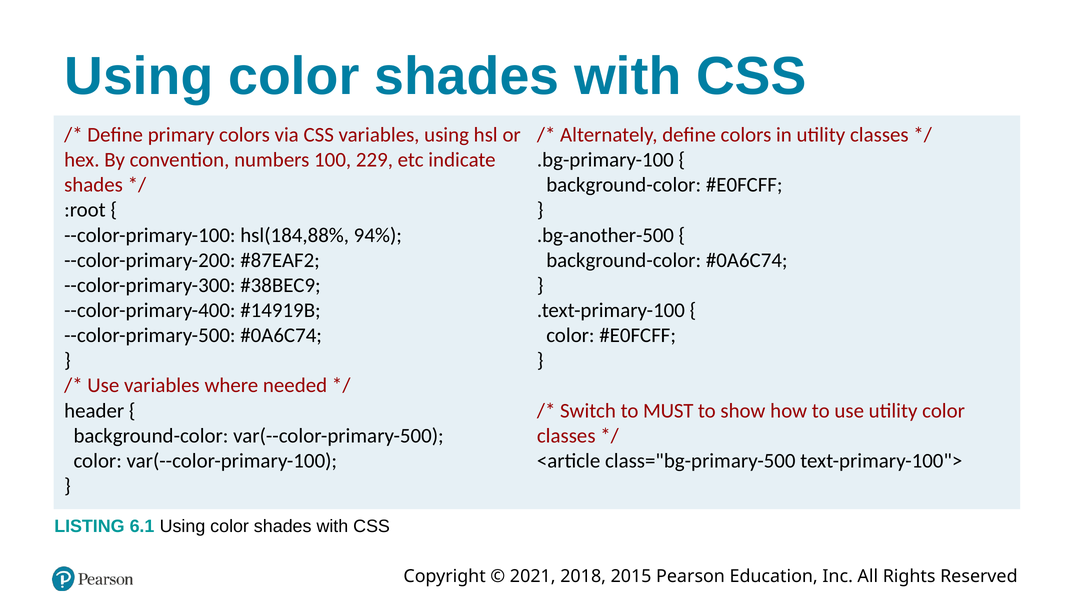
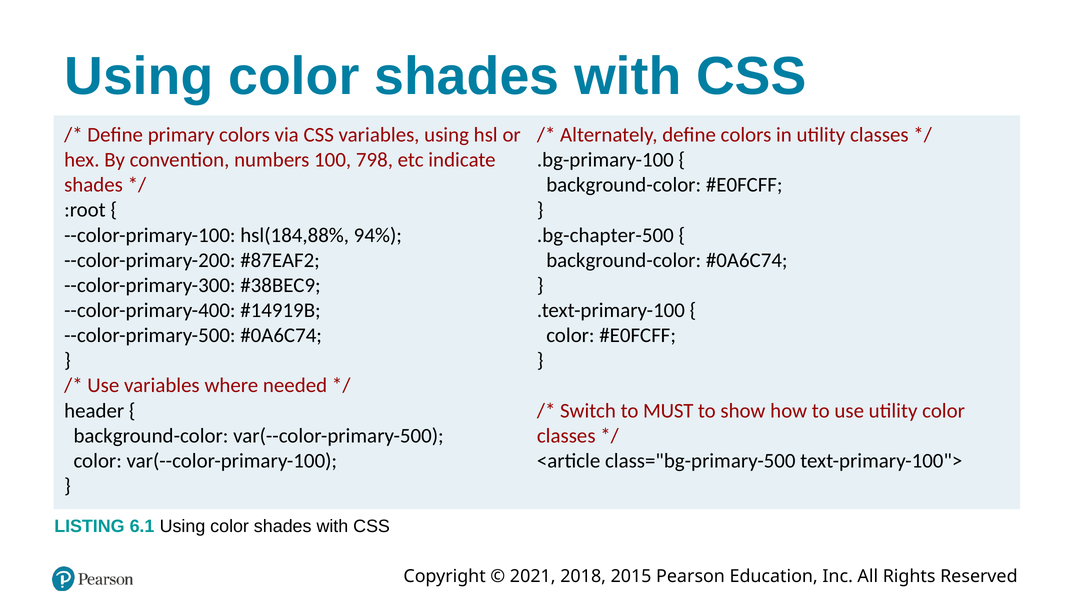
229: 229 -> 798
.bg-another-500: .bg-another-500 -> .bg-chapter-500
